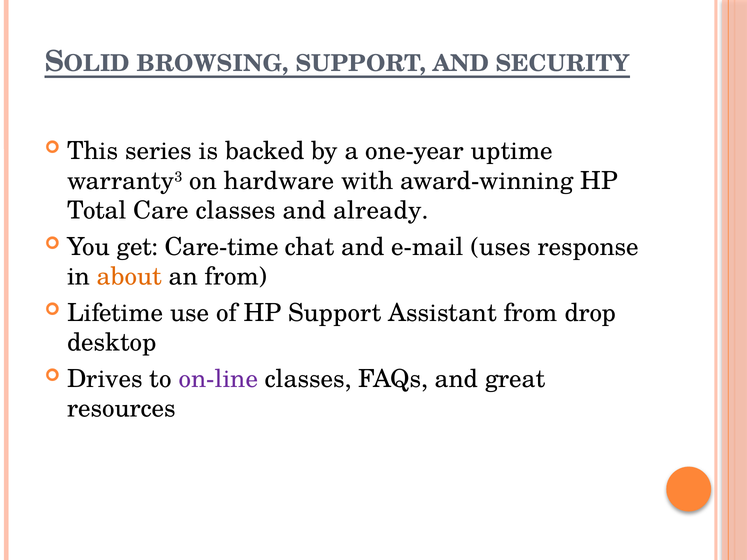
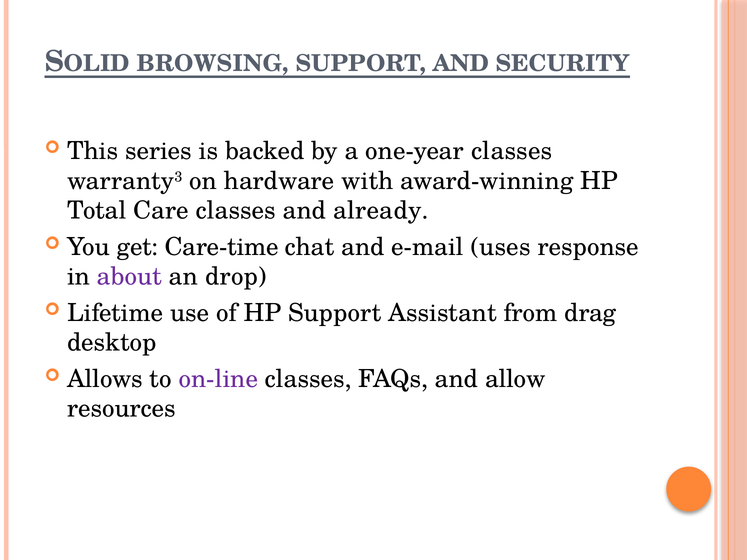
one-year uptime: uptime -> classes
about colour: orange -> purple
an from: from -> drop
drop: drop -> drag
Drives: Drives -> Allows
great: great -> allow
